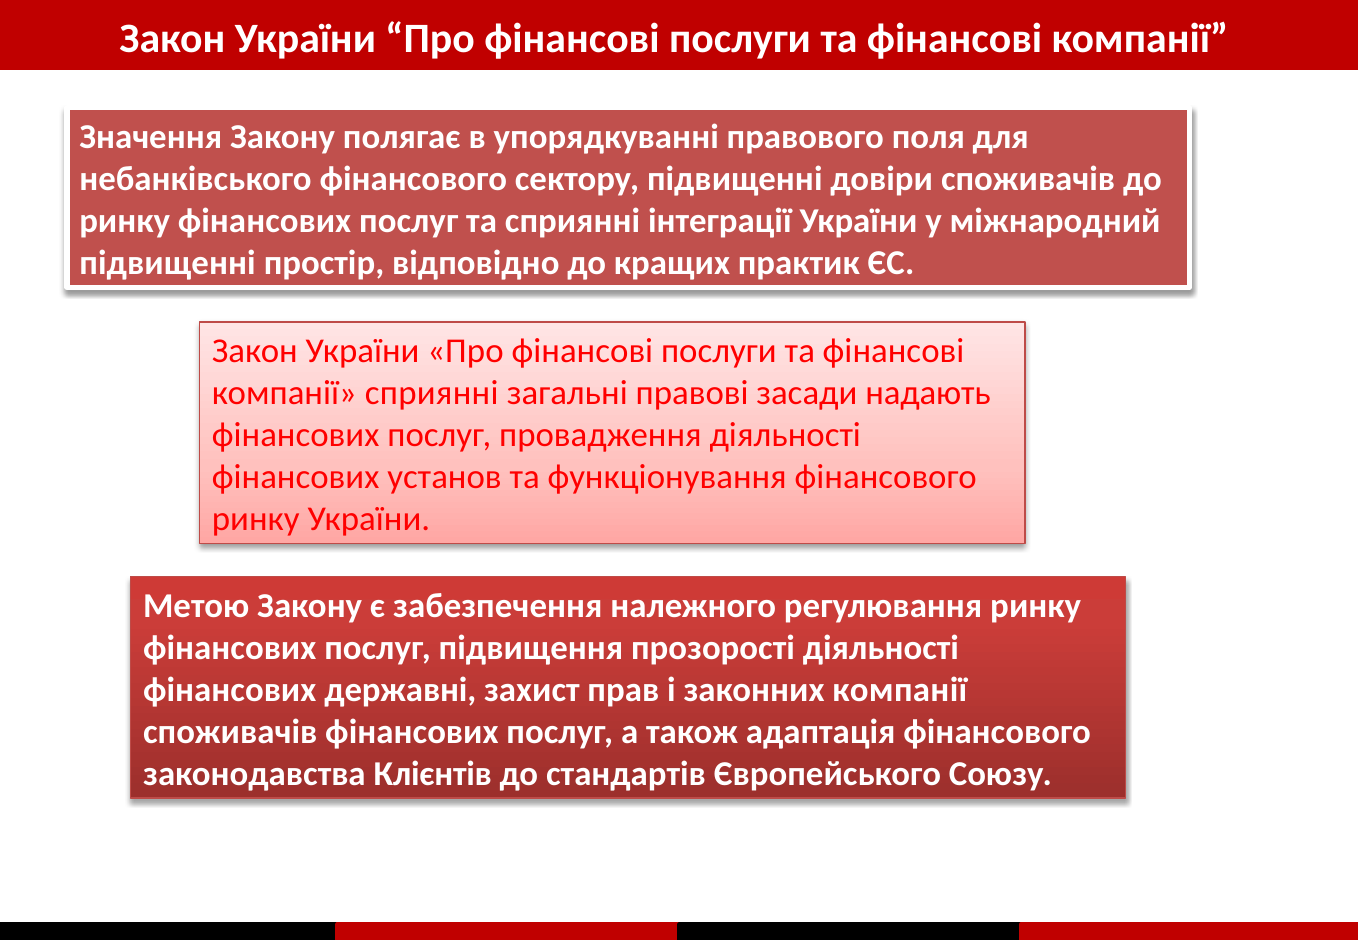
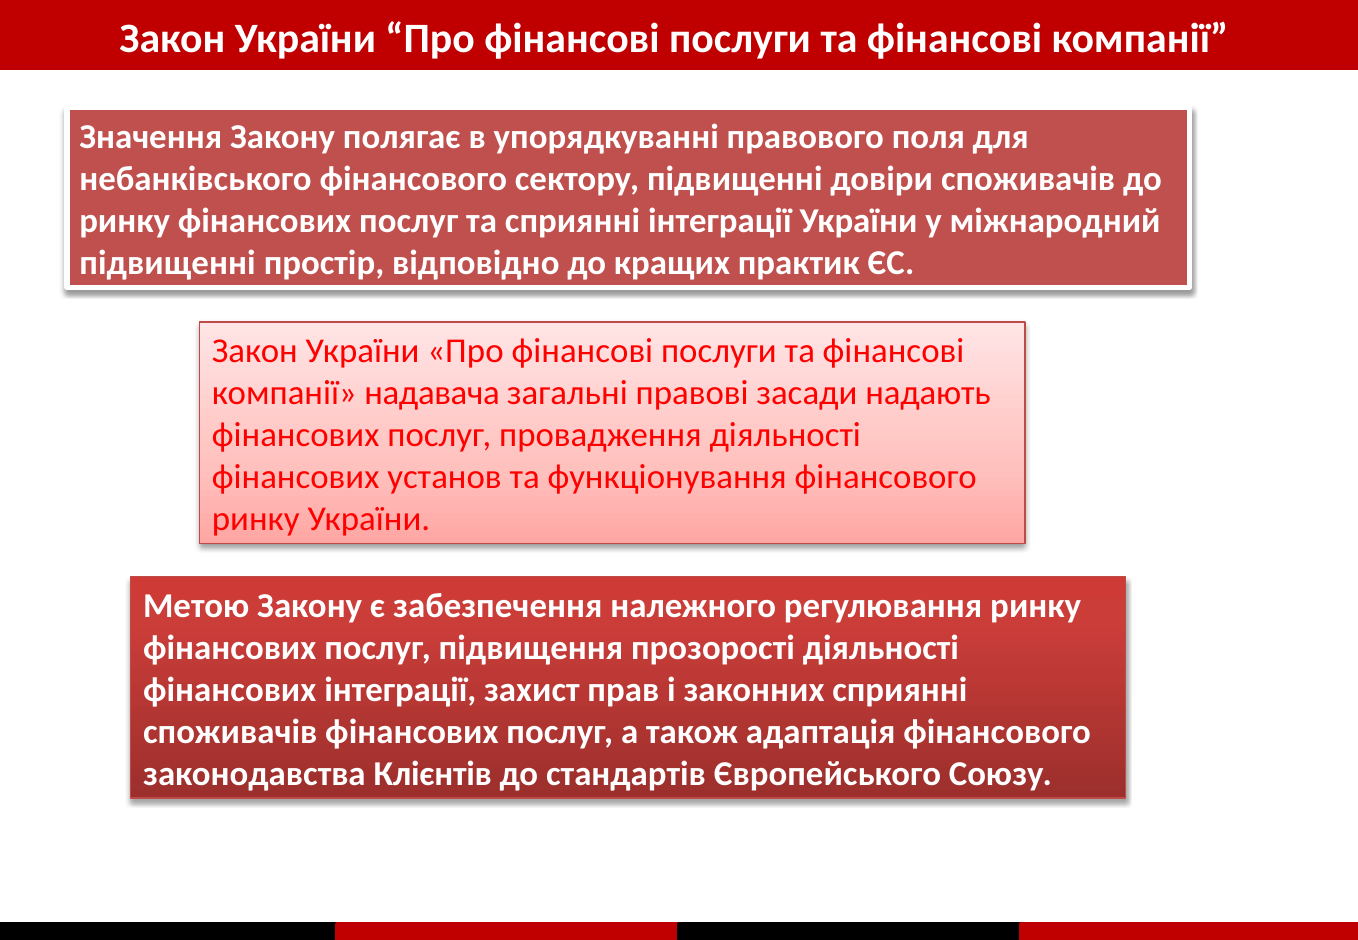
компанії сприянні: сприянні -> надавача
фінансових державні: державні -> інтеграції
законних компанії: компанії -> сприянні
